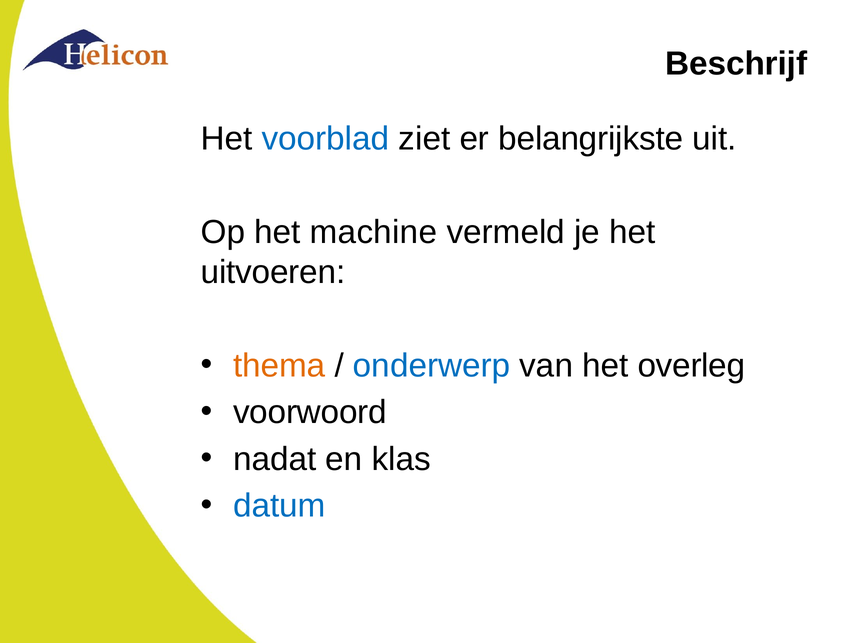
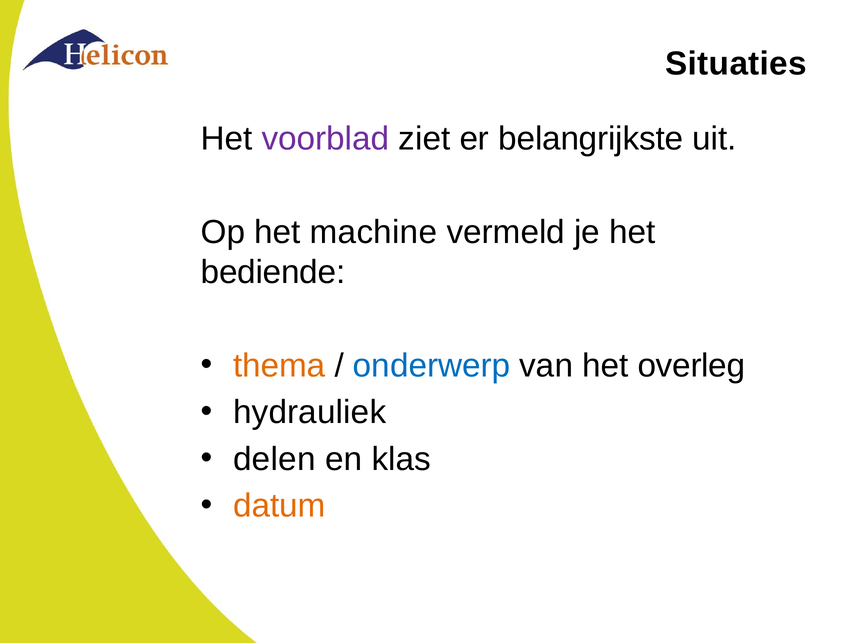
Beschrijf: Beschrijf -> Situaties
voorblad colour: blue -> purple
uitvoeren: uitvoeren -> bediende
voorwoord: voorwoord -> hydrauliek
nadat: nadat -> delen
datum colour: blue -> orange
